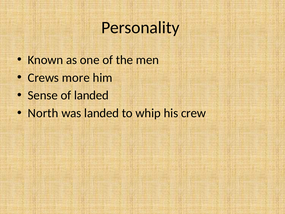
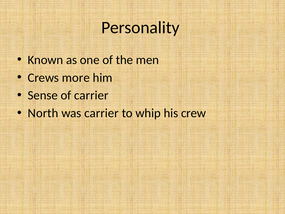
of landed: landed -> carrier
was landed: landed -> carrier
